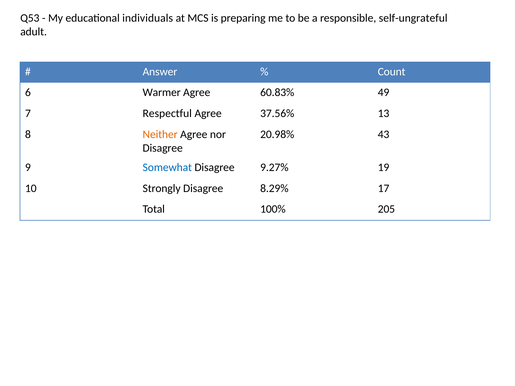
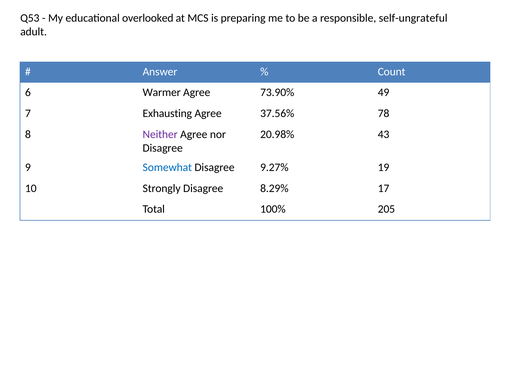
individuals: individuals -> overlooked
60.83%: 60.83% -> 73.90%
Respectful: Respectful -> Exhausting
13: 13 -> 78
Neither colour: orange -> purple
